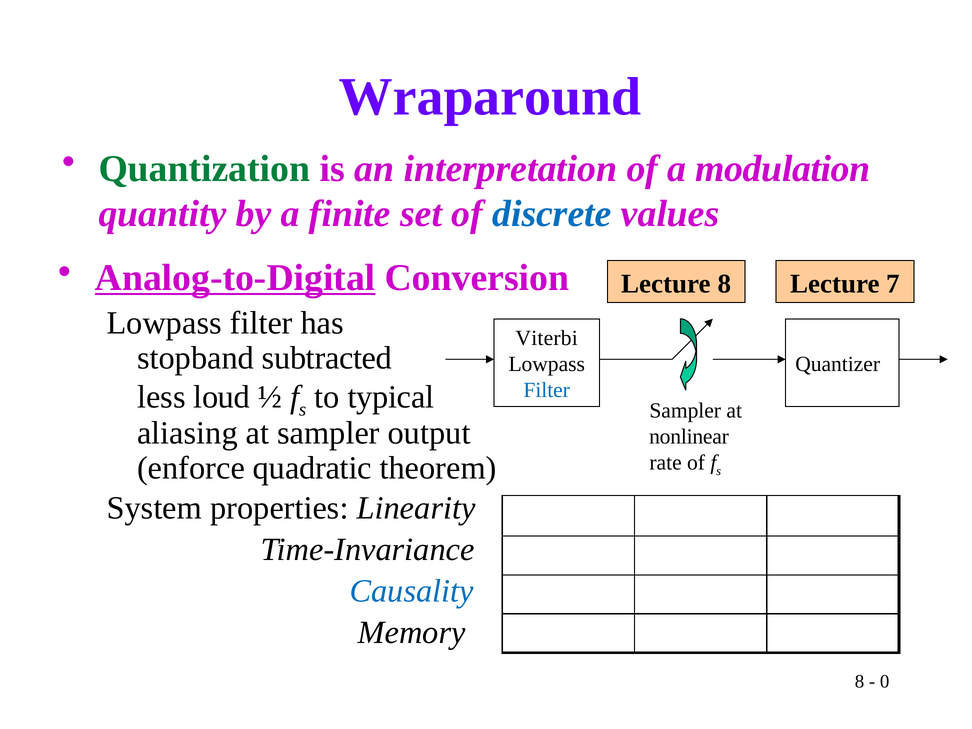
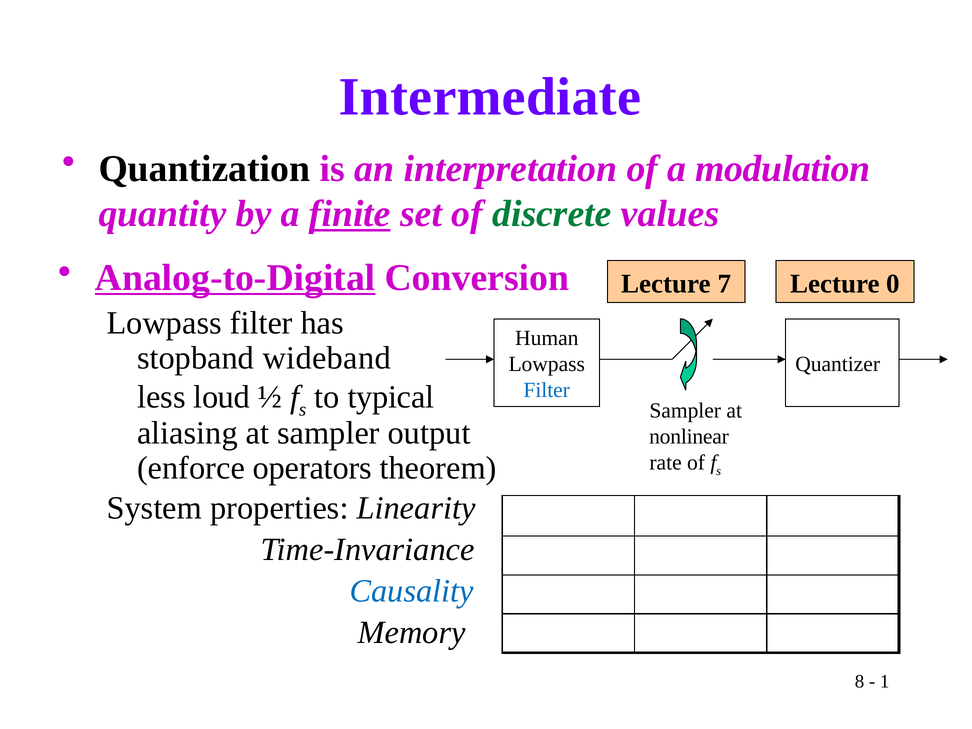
Wraparound: Wraparound -> Intermediate
Quantization colour: green -> black
finite underline: none -> present
discrete colour: blue -> green
Lecture 8: 8 -> 7
7: 7 -> 0
Viterbi: Viterbi -> Human
subtracted: subtracted -> wideband
quadratic: quadratic -> operators
0: 0 -> 1
